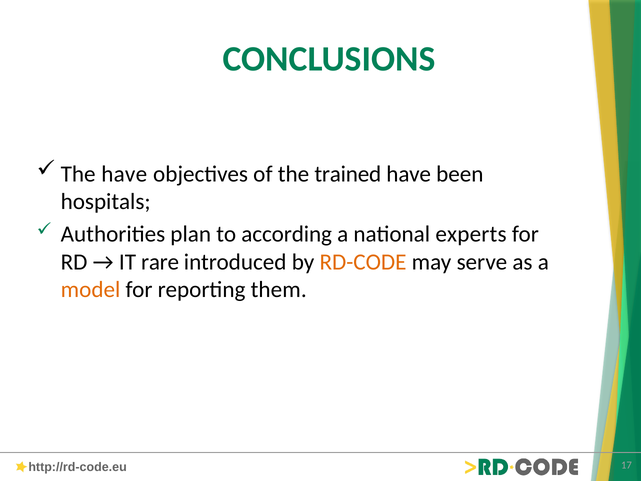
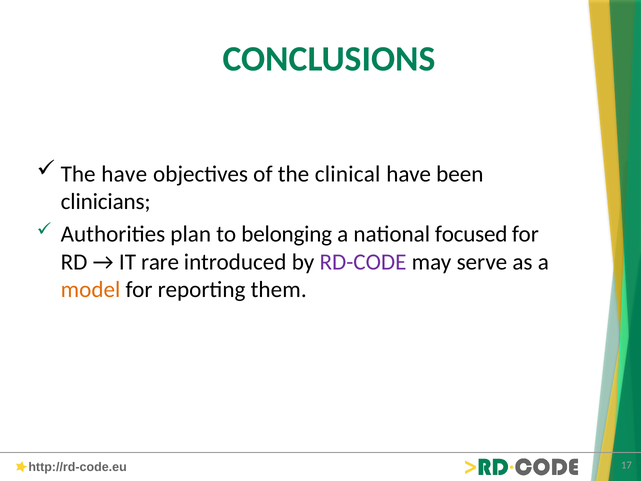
trained: trained -> clinical
hospitals: hospitals -> clinicians
according: according -> belonging
experts: experts -> focused
RD-CODE colour: orange -> purple
